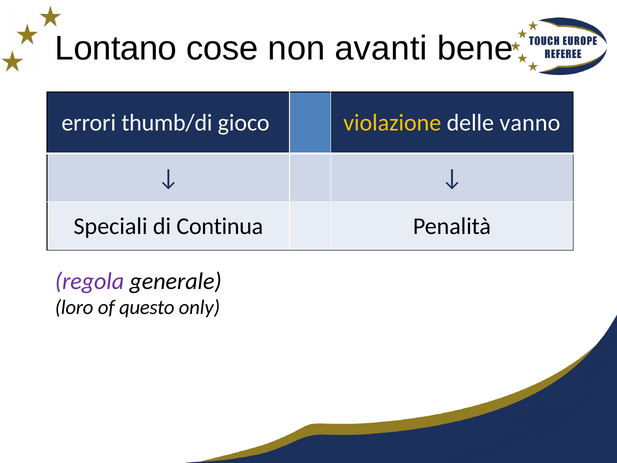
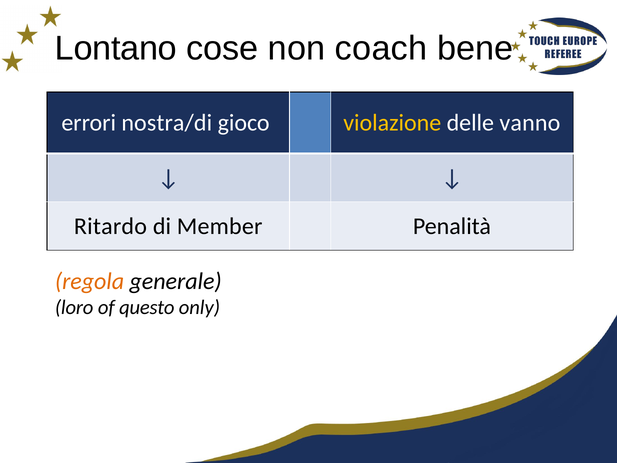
avanti: avanti -> coach
thumb/di: thumb/di -> nostra/di
Speciali: Speciali -> Ritardo
Continua: Continua -> Member
regola colour: purple -> orange
